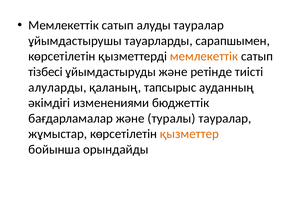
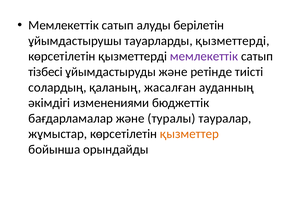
алуды тауралар: тауралар -> берілетін
тауарларды сарапшымен: сарапшымен -> қызметтерді
мемлекеттік at (204, 56) colour: orange -> purple
алуларды: алуларды -> солардың
тапсырыс: тапсырыс -> жасалған
